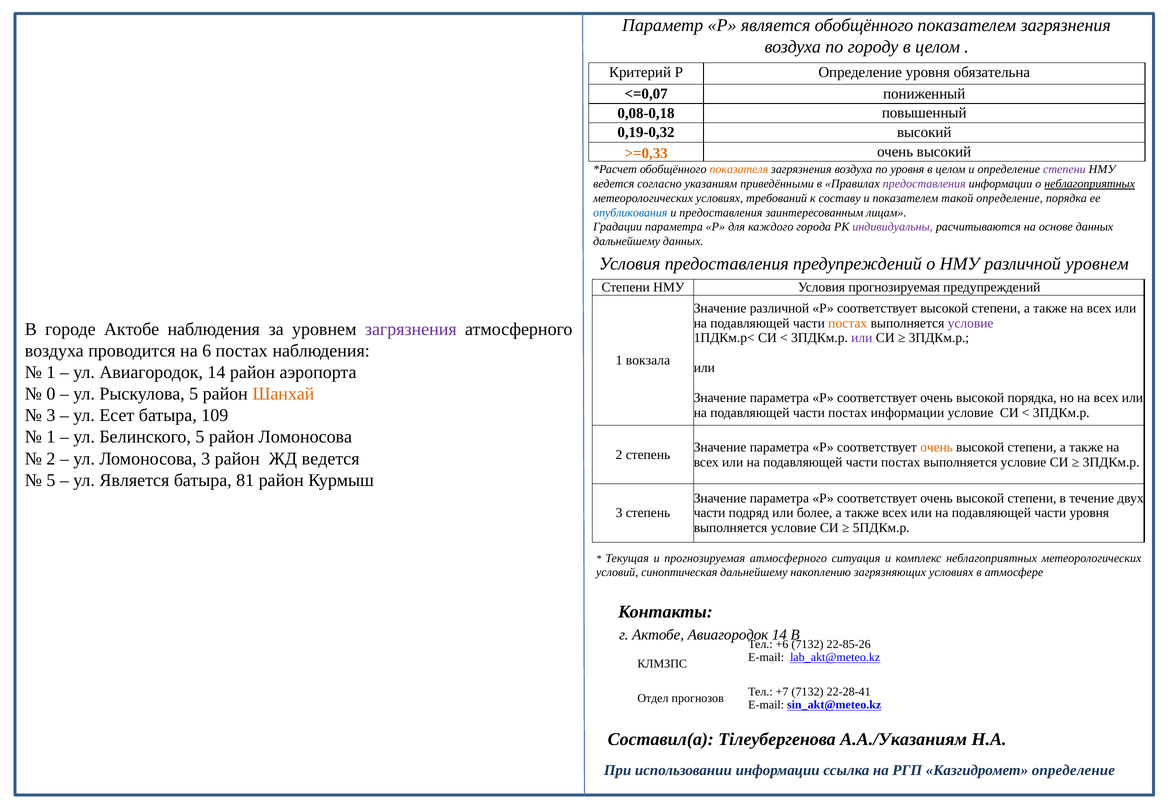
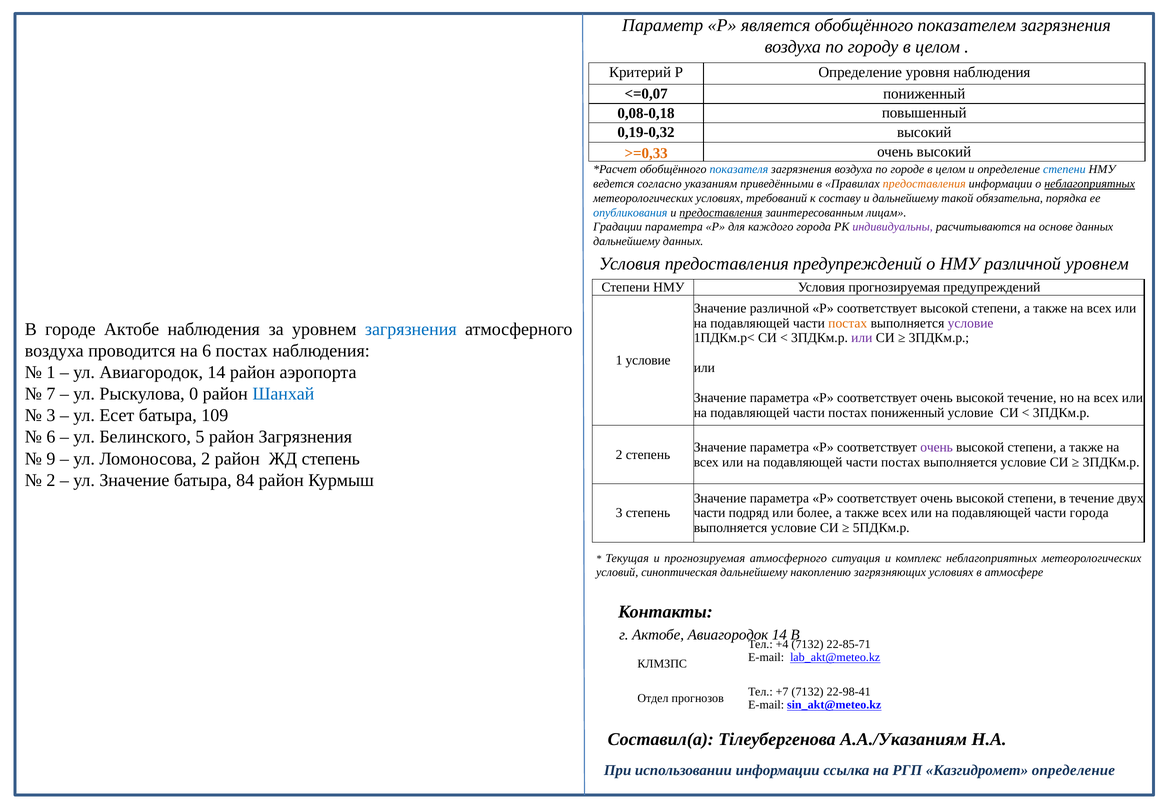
уровня обязательна: обязательна -> наблюдения
показателя colour: orange -> blue
по уровня: уровня -> городе
степени at (1064, 170) colour: purple -> blue
предоставления at (924, 184) colour: purple -> orange
и показателем: показателем -> дальнейшему
такой определение: определение -> обязательна
предоставления at (721, 213) underline: none -> present
загрязнения at (411, 329) colour: purple -> blue
1 вокзала: вокзала -> условие
0: 0 -> 7
Рыскулова 5: 5 -> 0
Шанхай colour: orange -> blue
высокой порядка: порядка -> течение
постах информации: информации -> пониженный
1 at (51, 437): 1 -> 6
район Ломоносова: Ломоносова -> Загрязнения
очень at (937, 447) colour: orange -> purple
2 at (51, 459): 2 -> 9
Ломоносова 3: 3 -> 2
ЖД ведется: ведется -> степень
5 at (51, 480): 5 -> 2
ул Является: Является -> Значение
81: 81 -> 84
части уровня: уровня -> города
+6: +6 -> +4
22-85-26: 22-85-26 -> 22-85-71
22-28-41: 22-28-41 -> 22-98-41
